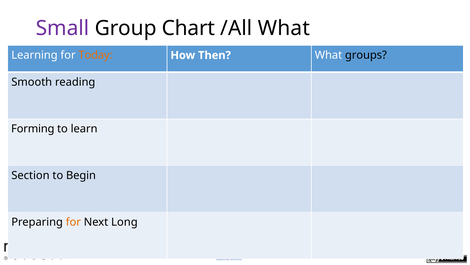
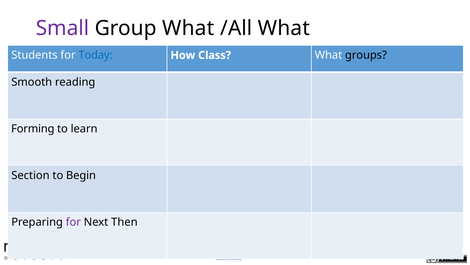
Group Chart: Chart -> What
Learning: Learning -> Students
Today at (95, 55) colour: orange -> blue
Then: Then -> Class
for at (73, 222) colour: orange -> purple
Long: Long -> Then
